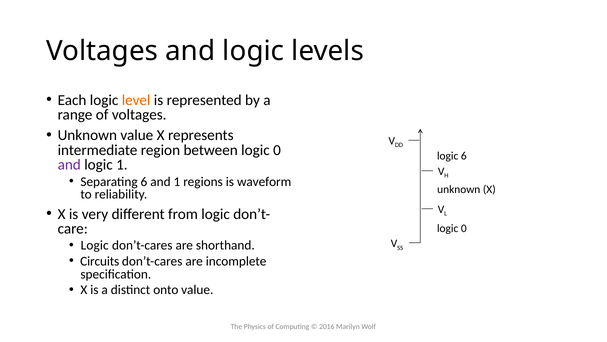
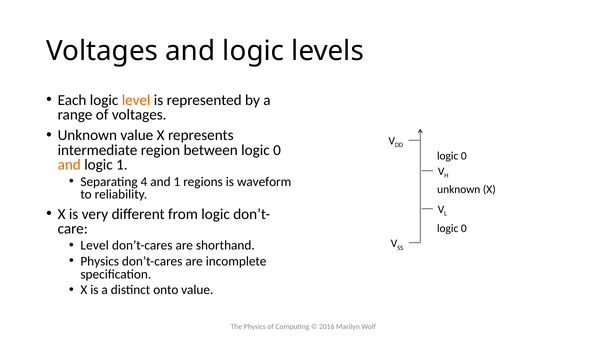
6 at (464, 156): 6 -> 0
and at (69, 165) colour: purple -> orange
Separating 6: 6 -> 4
Logic at (95, 245): Logic -> Level
Circuits at (100, 261): Circuits -> Physics
